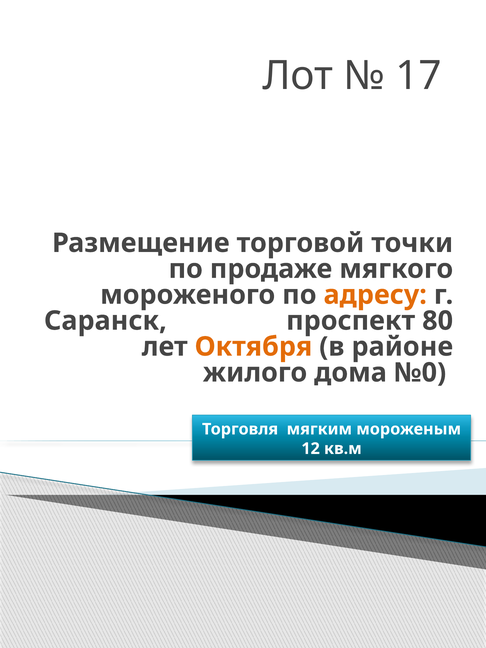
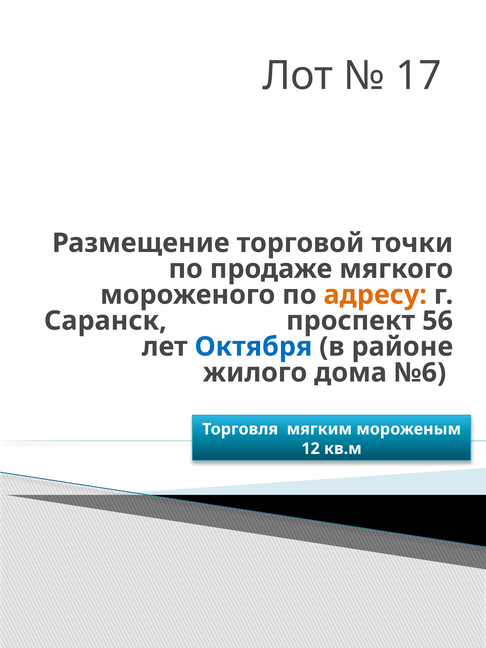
80: 80 -> 56
Октября colour: orange -> blue
№0: №0 -> №6
